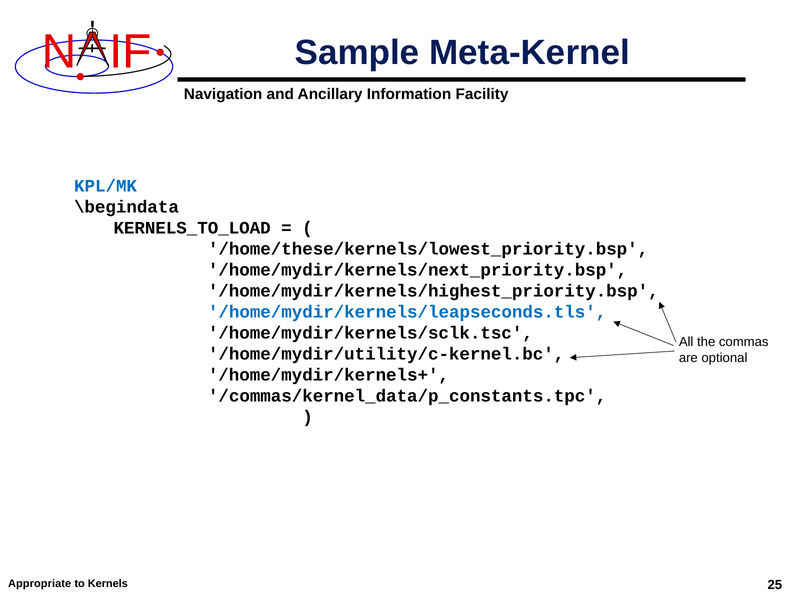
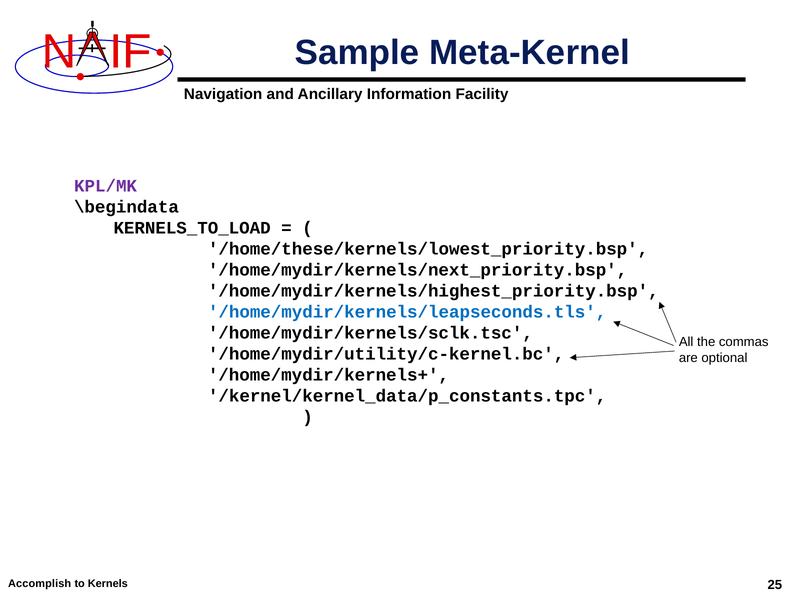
KPL/MK colour: blue -> purple
/commas/kernel_data/p_constants.tpc: /commas/kernel_data/p_constants.tpc -> /kernel/kernel_data/p_constants.tpc
Appropriate: Appropriate -> Accomplish
